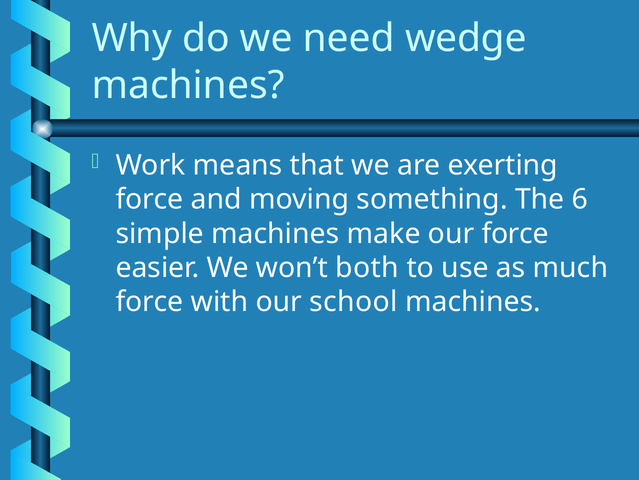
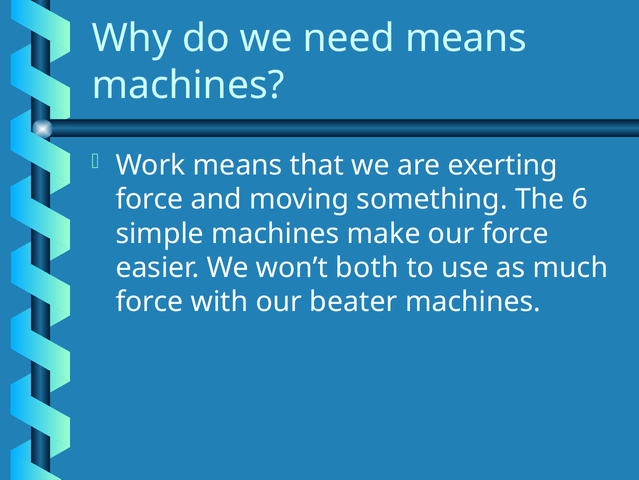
need wedge: wedge -> means
school: school -> beater
